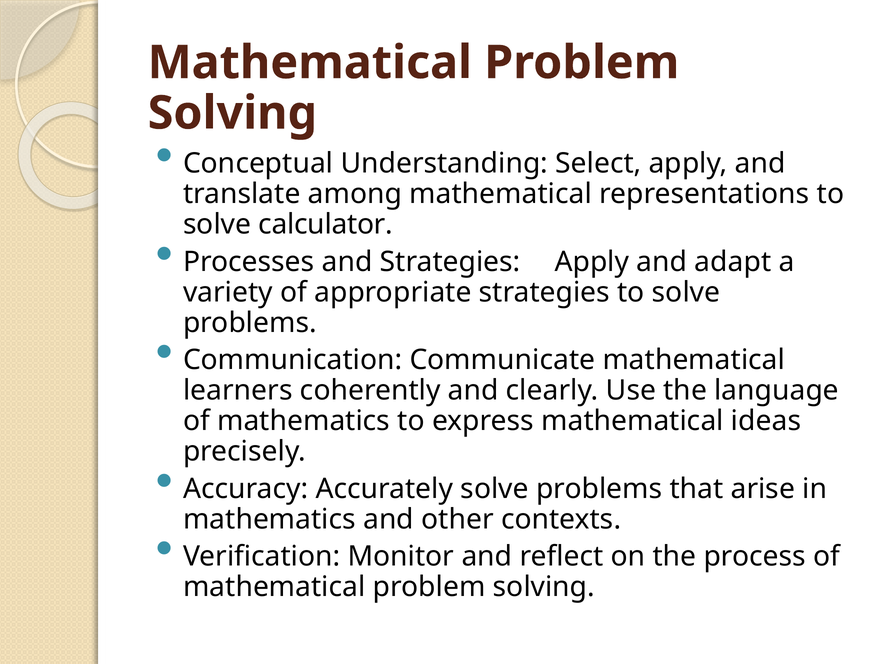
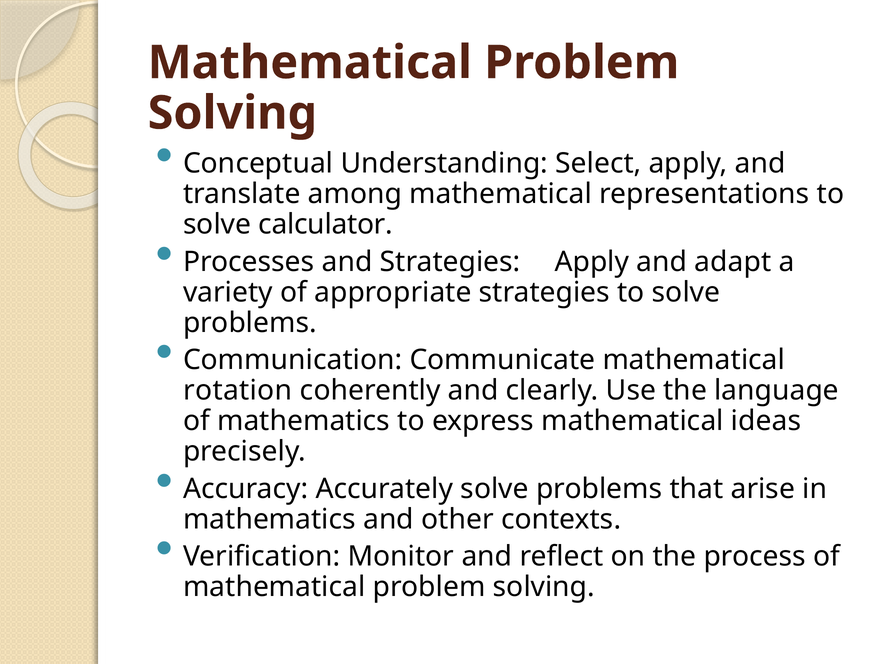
learners: learners -> rotation
